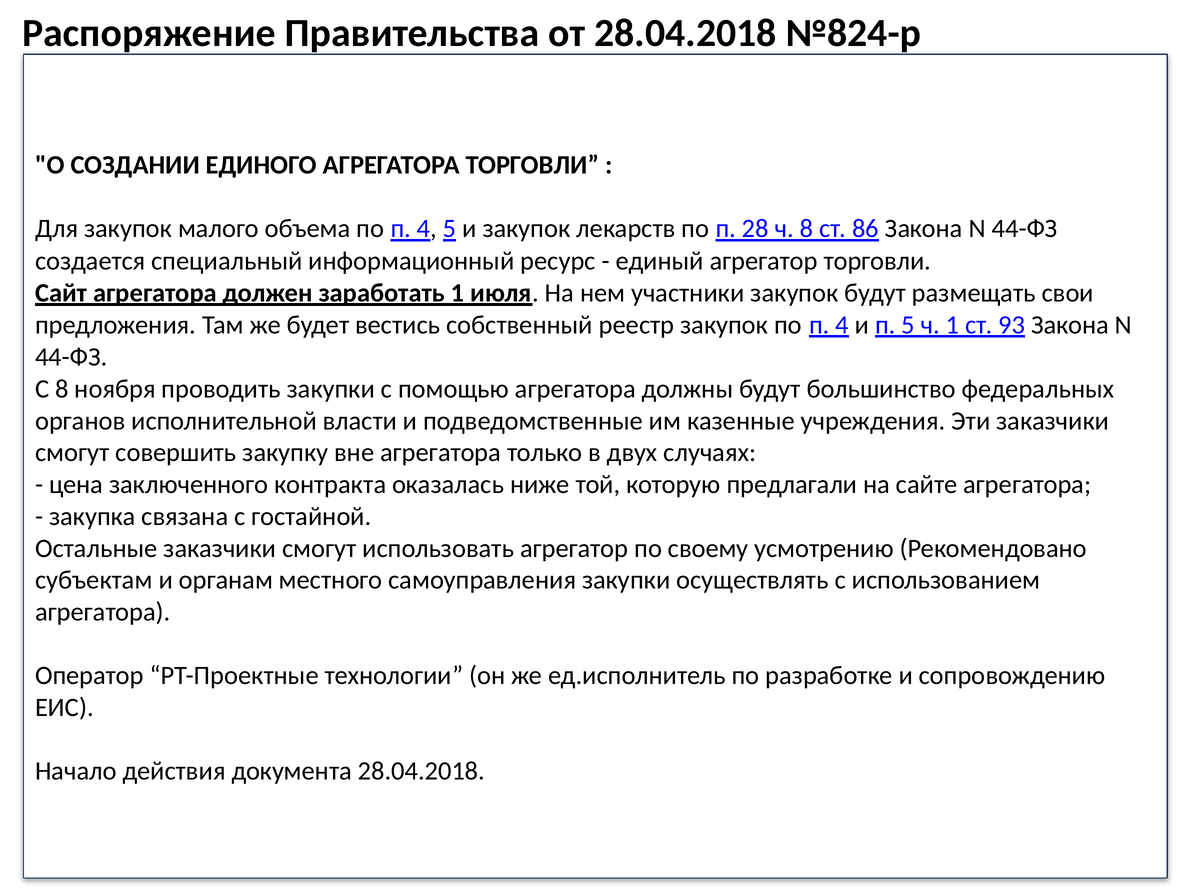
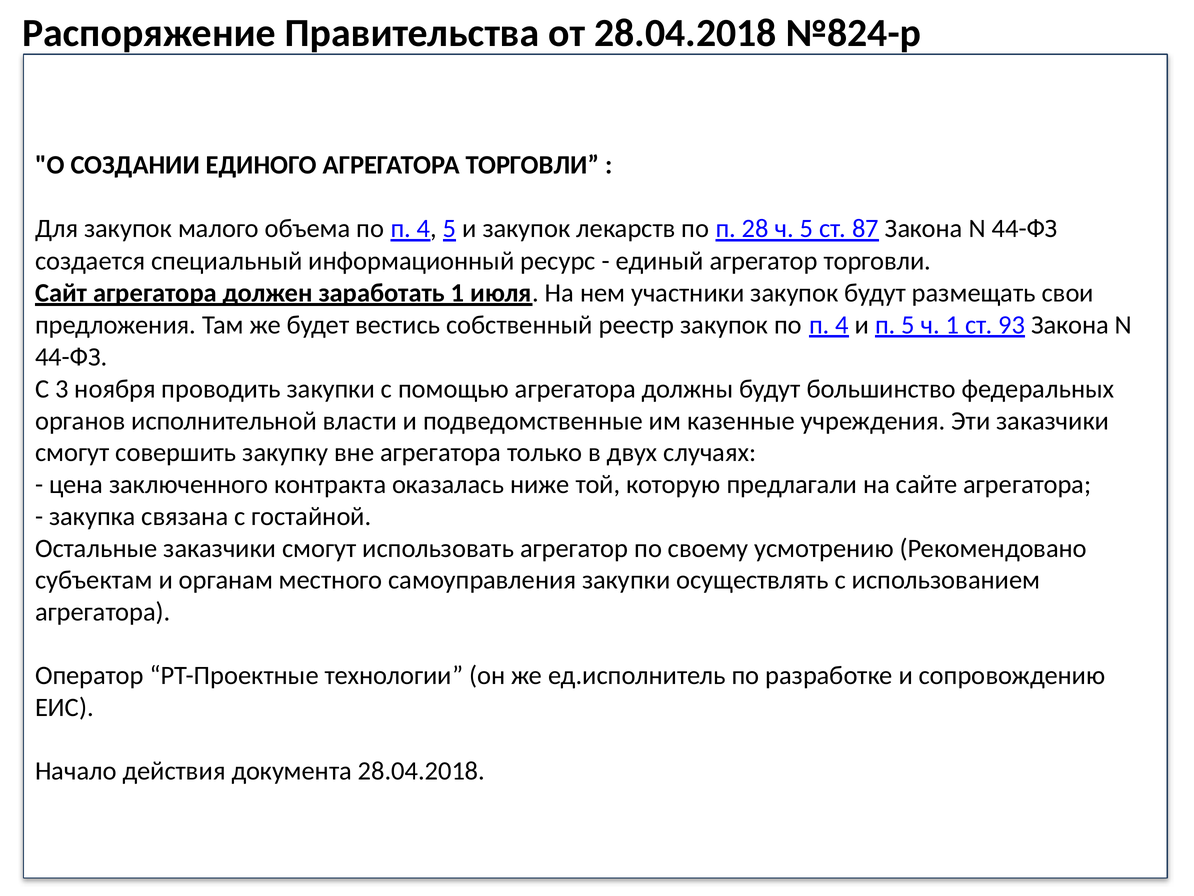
ч 8: 8 -> 5
86: 86 -> 87
С 8: 8 -> 3
